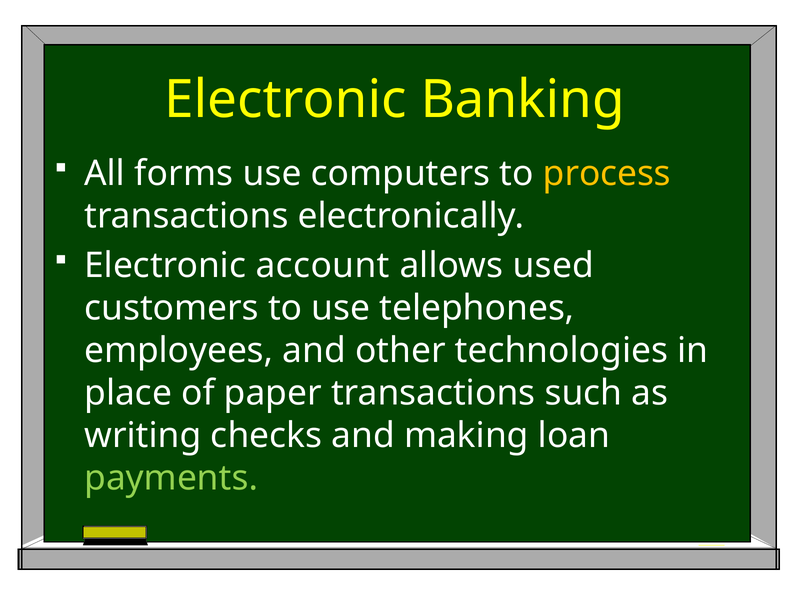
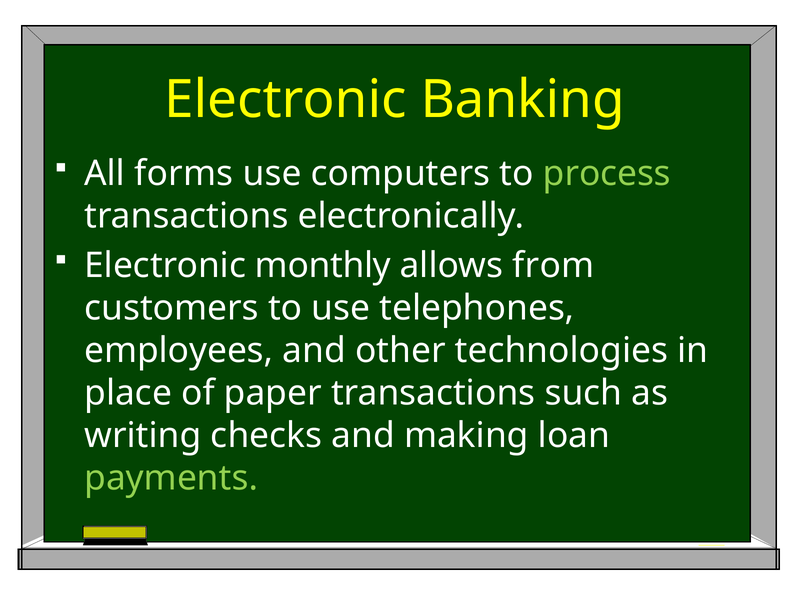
process colour: yellow -> light green
account: account -> monthly
used: used -> from
